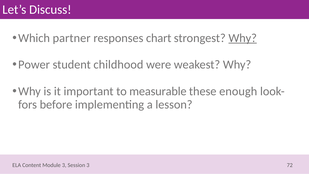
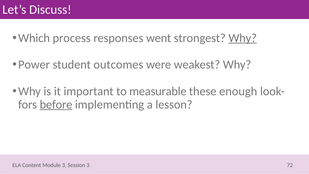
partner: partner -> process
chart: chart -> went
childhood: childhood -> outcomes
before underline: none -> present
